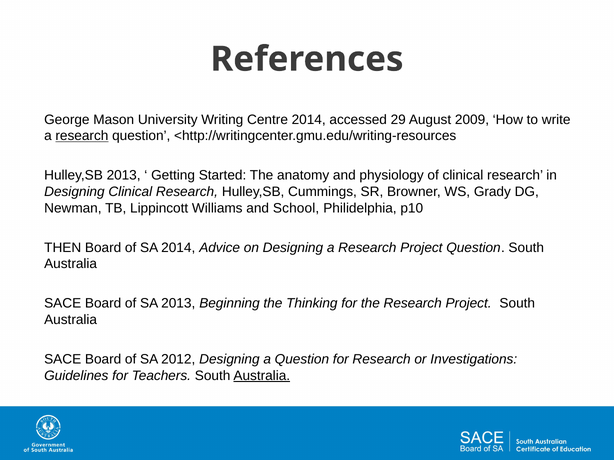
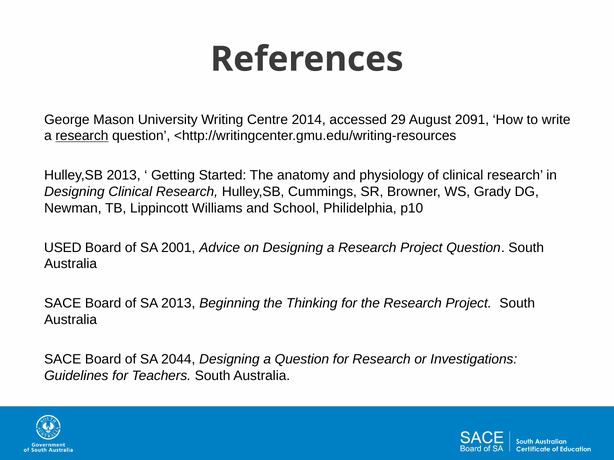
2009: 2009 -> 2091
THEN: THEN -> USED
SA 2014: 2014 -> 2001
2012: 2012 -> 2044
Australia at (262, 376) underline: present -> none
